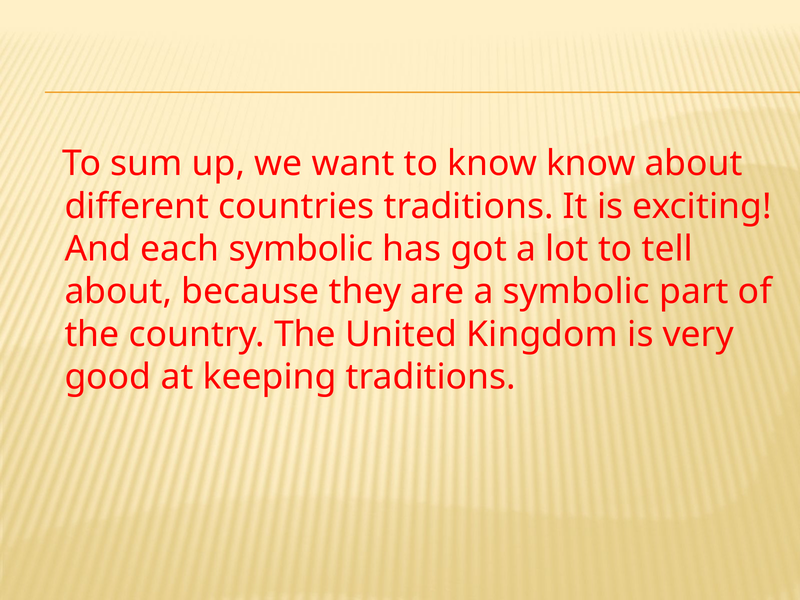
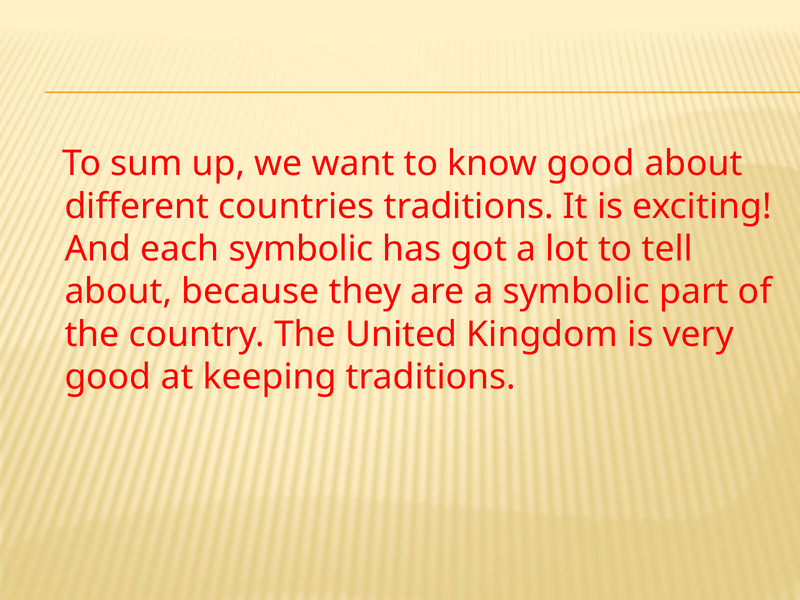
know know: know -> good
